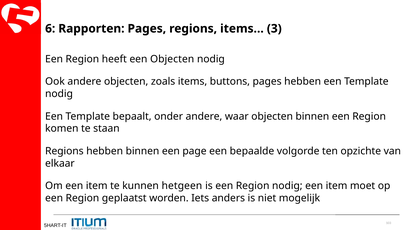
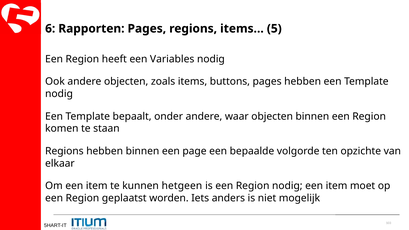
3: 3 -> 5
een Objecten: Objecten -> Variables
